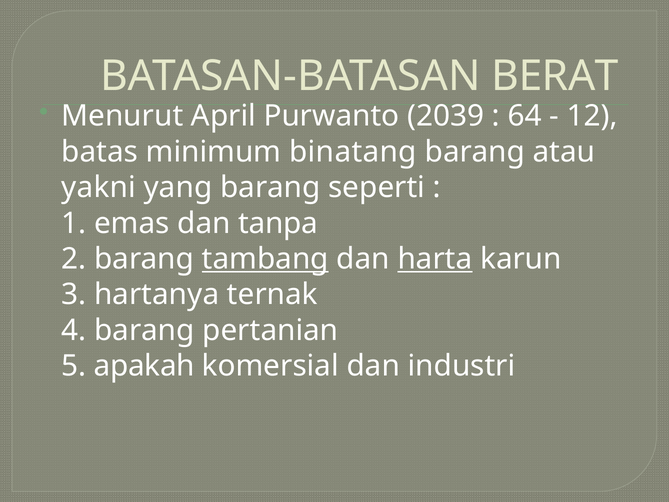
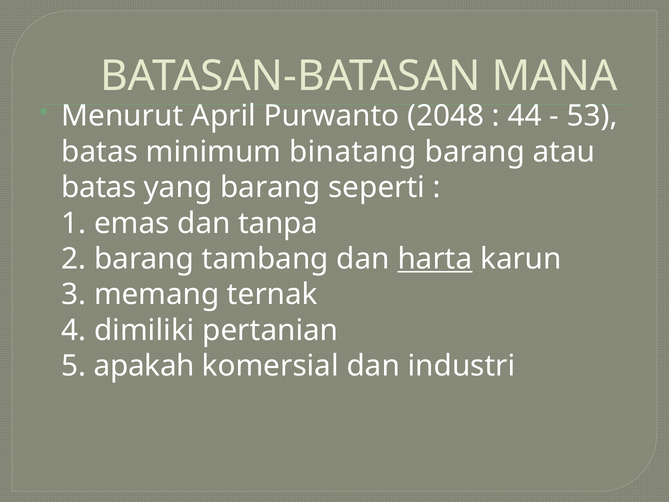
BERAT: BERAT -> MANA
2039: 2039 -> 2048
64: 64 -> 44
12: 12 -> 53
yakni at (99, 187): yakni -> batas
tambang underline: present -> none
hartanya: hartanya -> memang
4 barang: barang -> dimiliki
